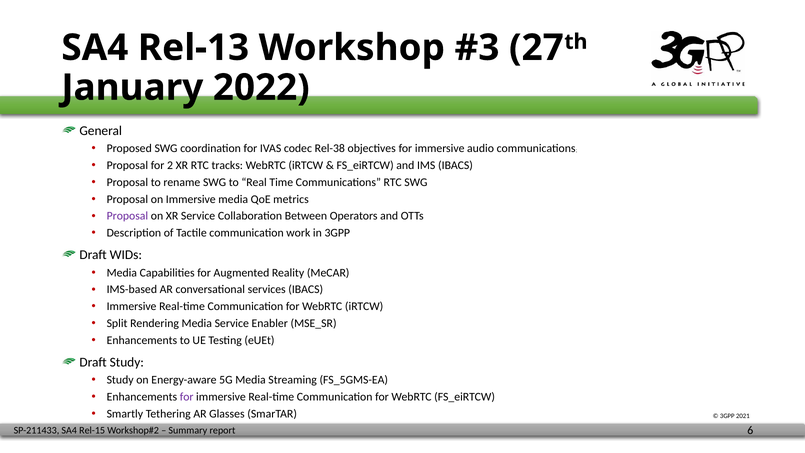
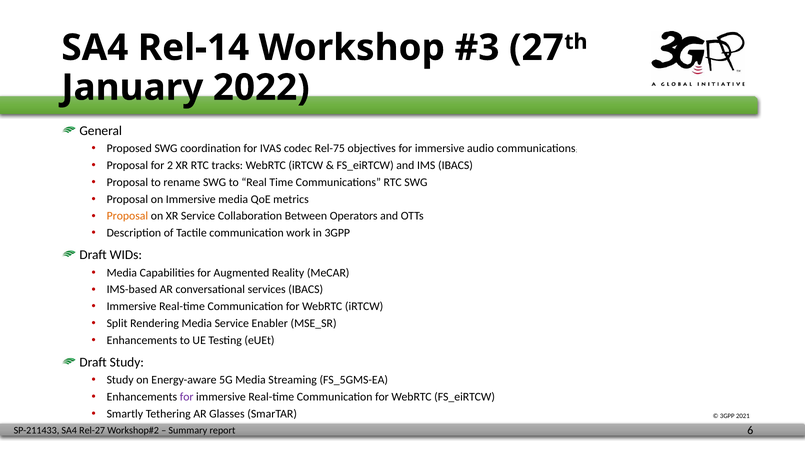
Rel-13: Rel-13 -> Rel-14
Rel-38: Rel-38 -> Rel-75
Proposal at (127, 216) colour: purple -> orange
Rel-15: Rel-15 -> Rel-27
